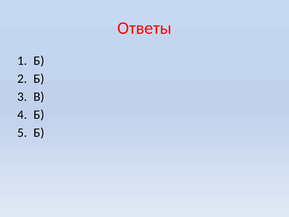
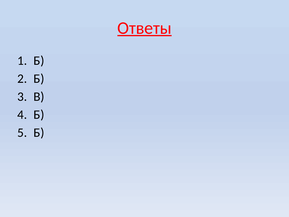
Ответы underline: none -> present
